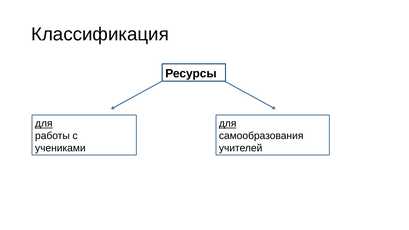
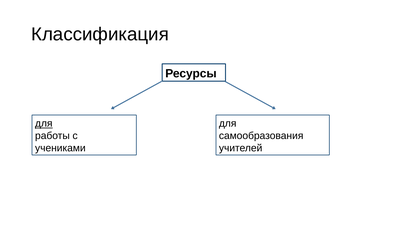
для at (228, 124) underline: present -> none
